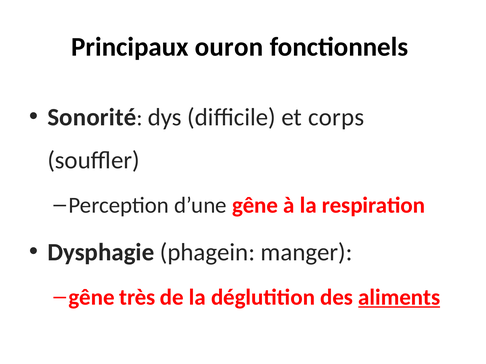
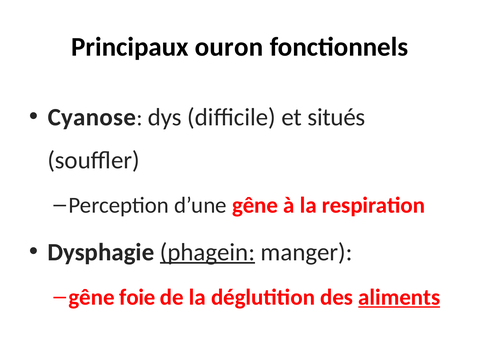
Sonorité: Sonorité -> Cyanose
corps: corps -> situés
phagein underline: none -> present
très: très -> foie
